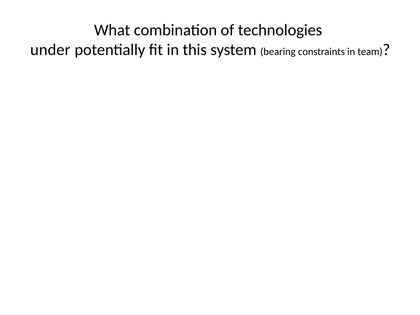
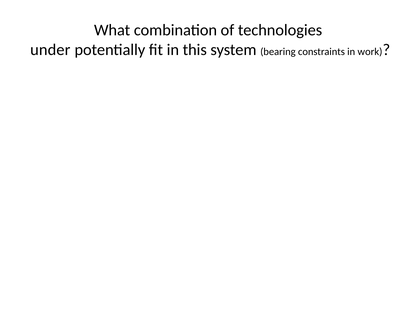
team: team -> work
